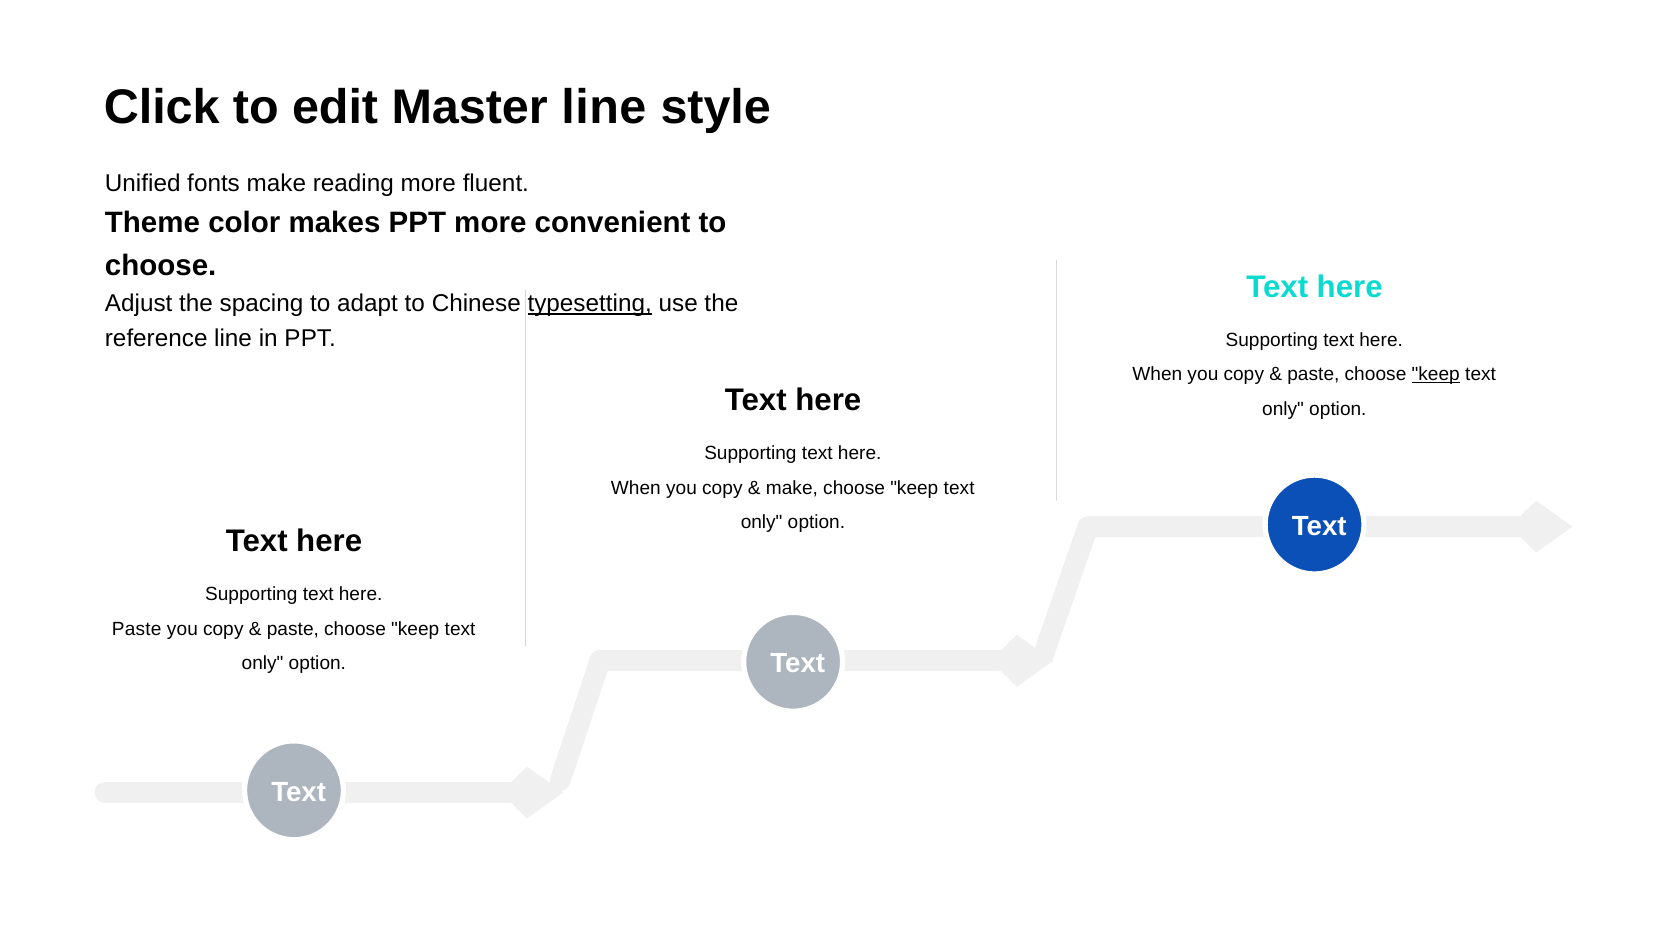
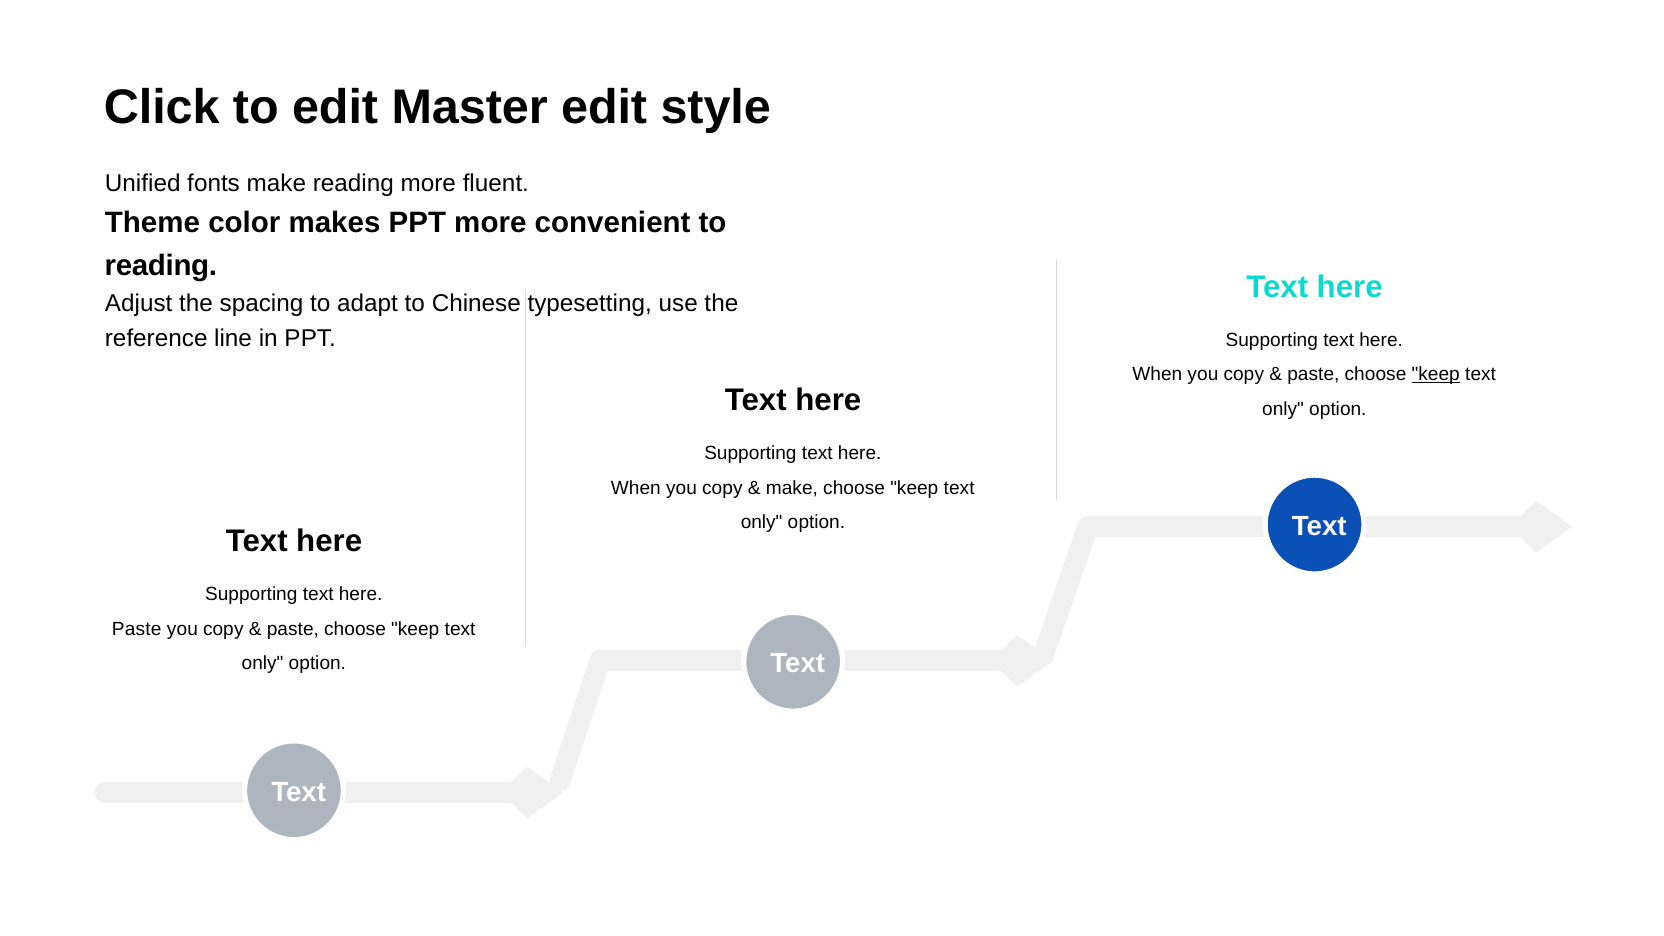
Master line: line -> edit
choose at (161, 266): choose -> reading
typesetting underline: present -> none
